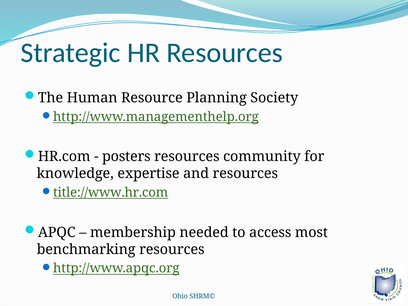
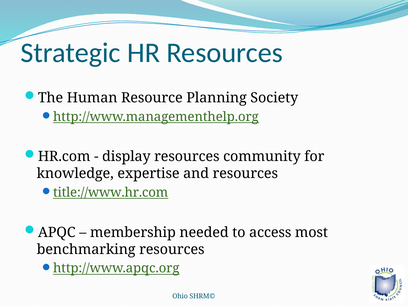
posters: posters -> display
